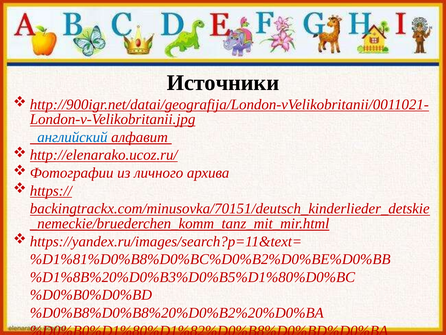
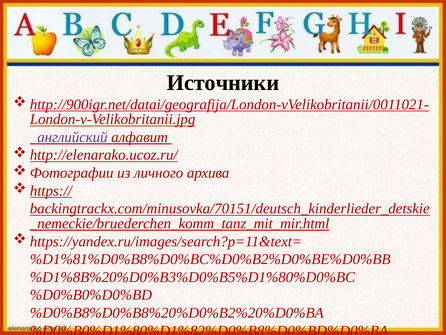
английский colour: blue -> purple
